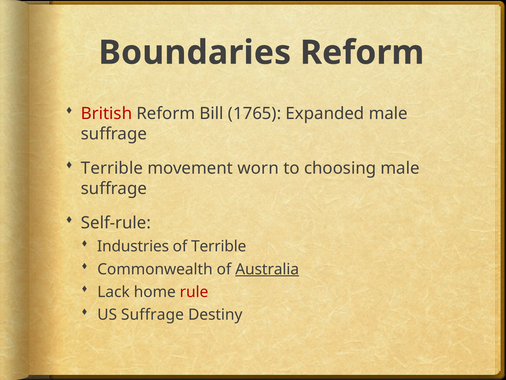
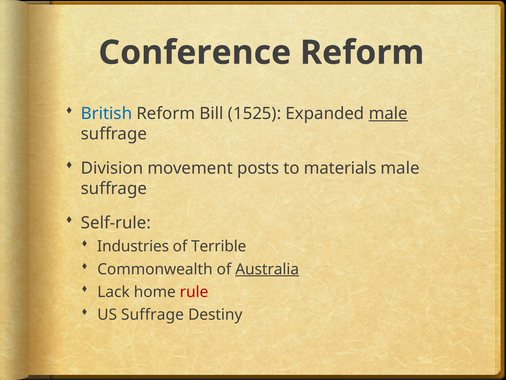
Boundaries: Boundaries -> Conference
British colour: red -> blue
1765: 1765 -> 1525
male at (388, 114) underline: none -> present
Terrible at (112, 168): Terrible -> Division
worn: worn -> posts
choosing: choosing -> materials
